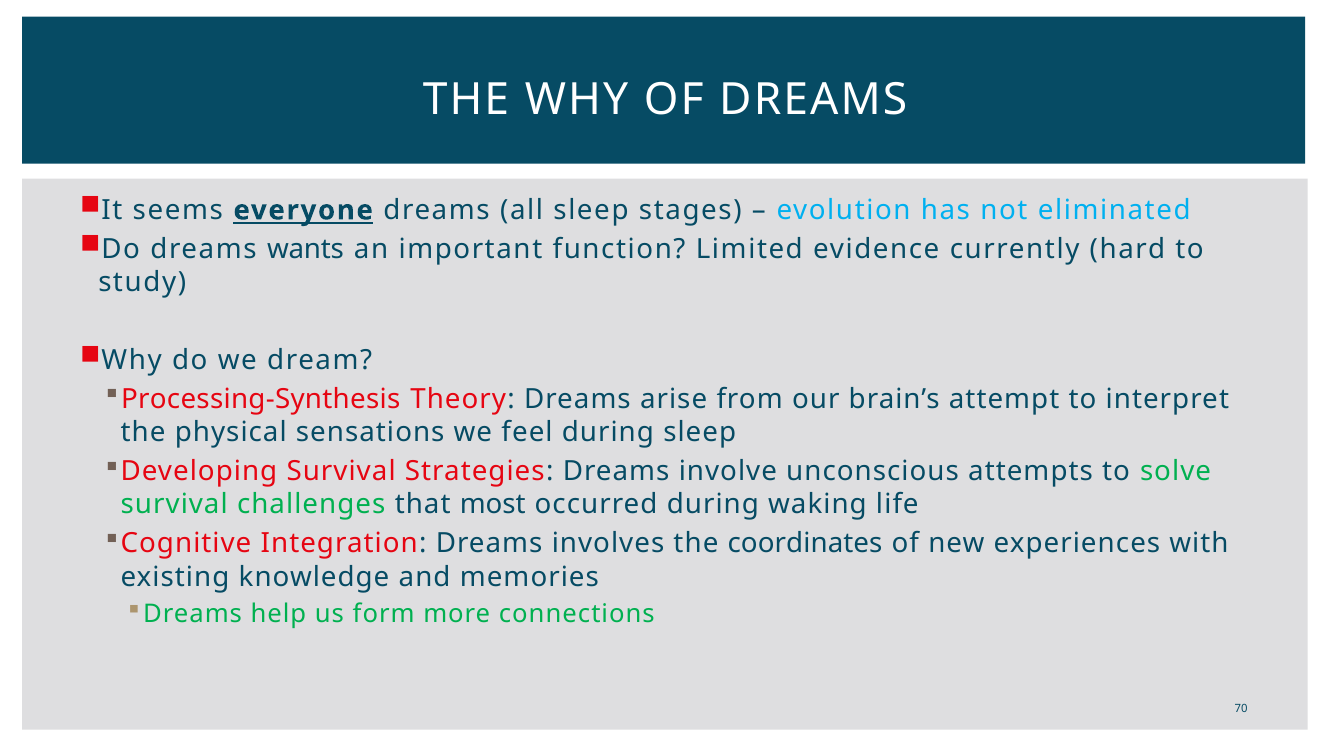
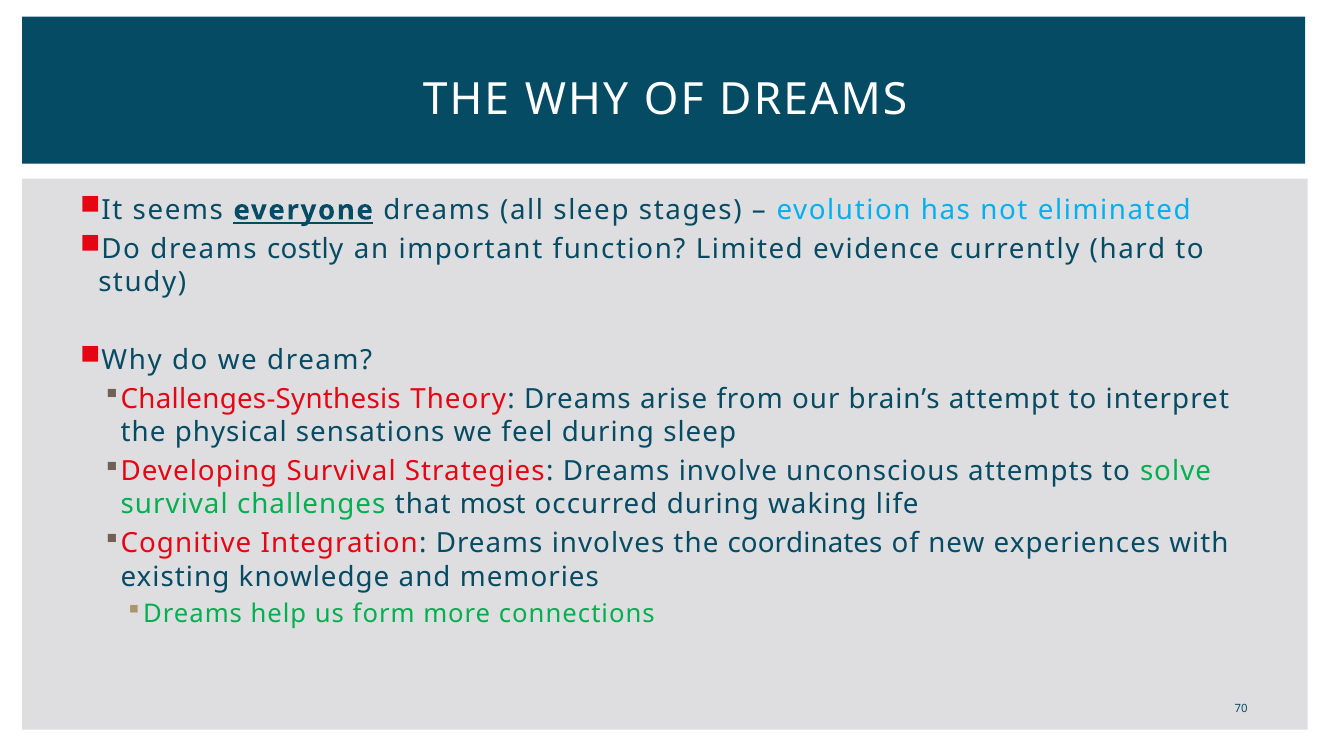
wants: wants -> costly
Processing-Synthesis: Processing-Synthesis -> Challenges-Synthesis
